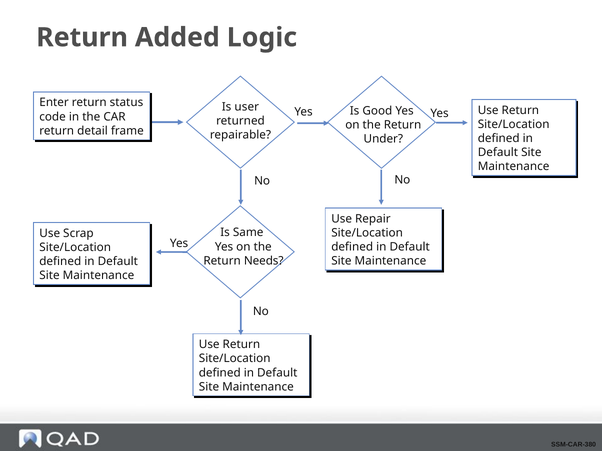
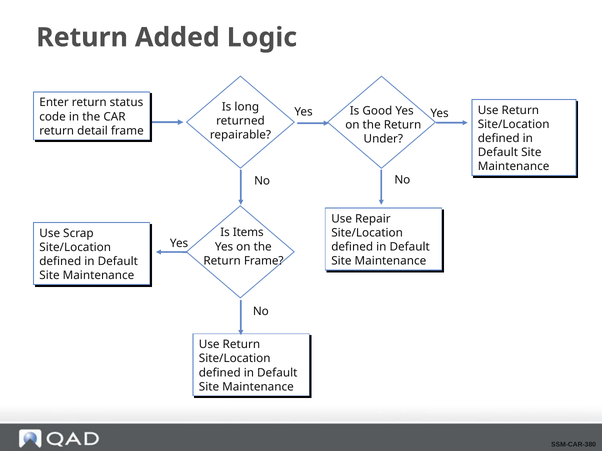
user: user -> long
Same: Same -> Items
Return Needs: Needs -> Frame
